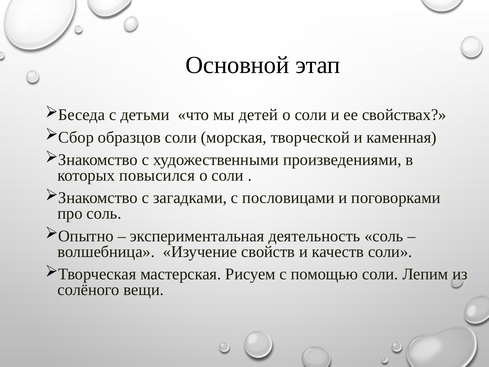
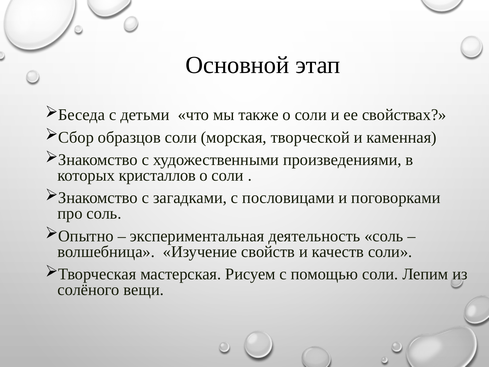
детей: детей -> также
повысился: повысился -> кристаллов
